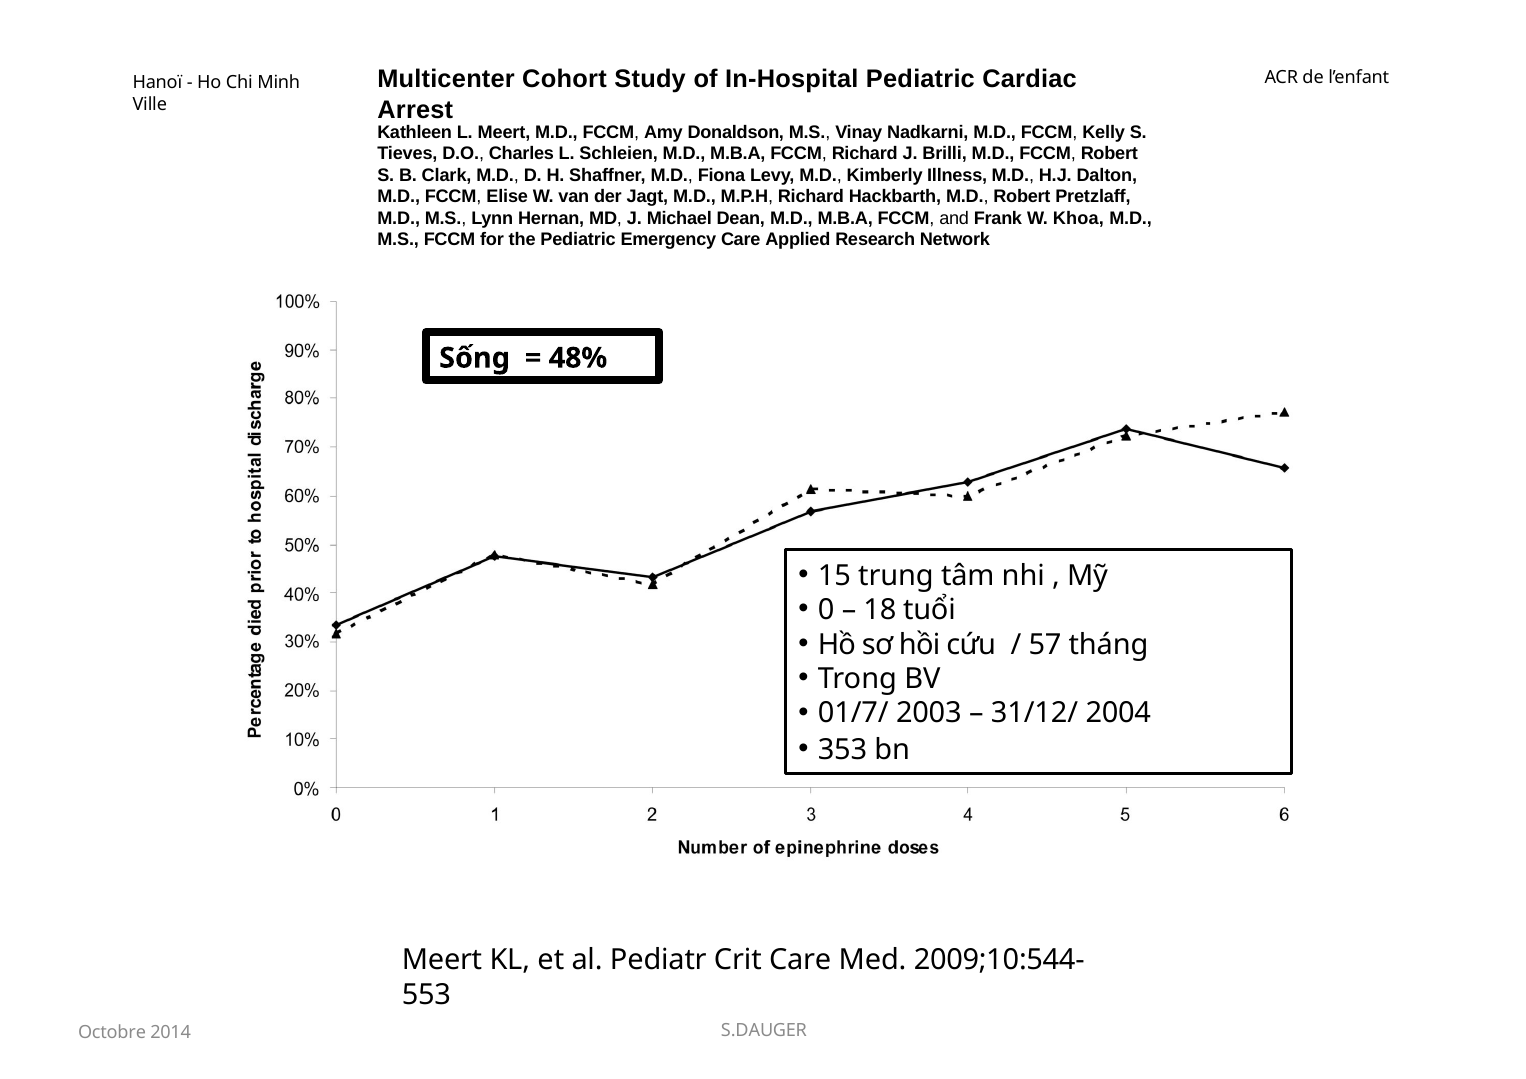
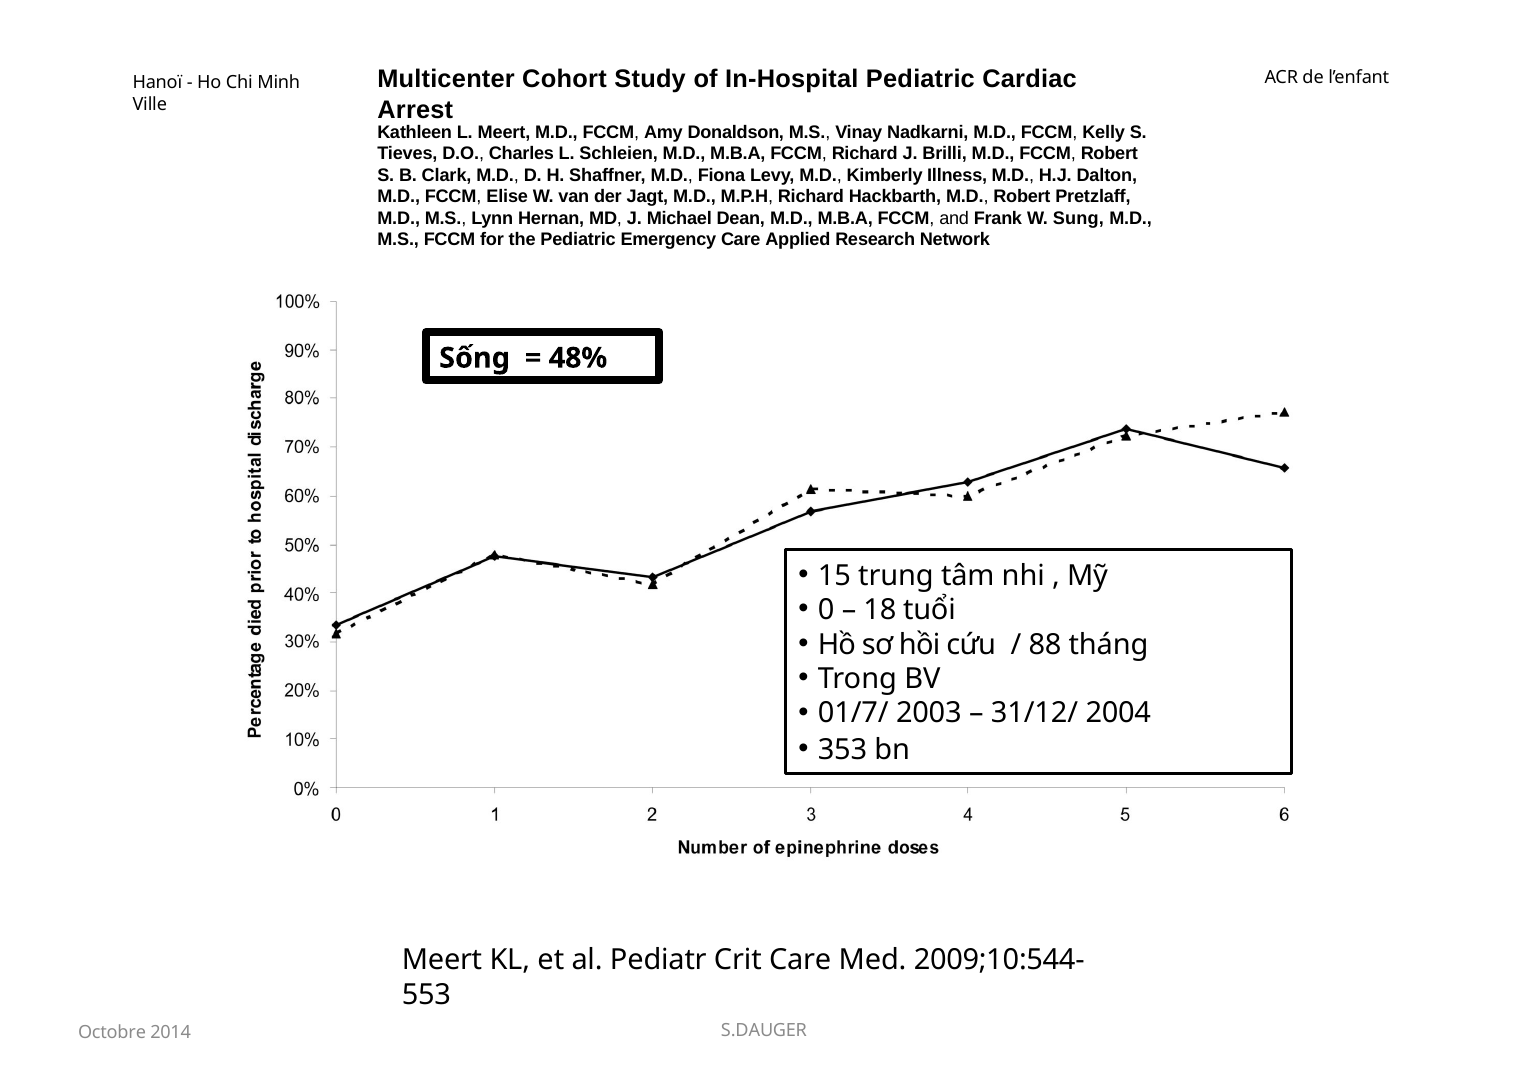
Khoa: Khoa -> Sung
57: 57 -> 88
